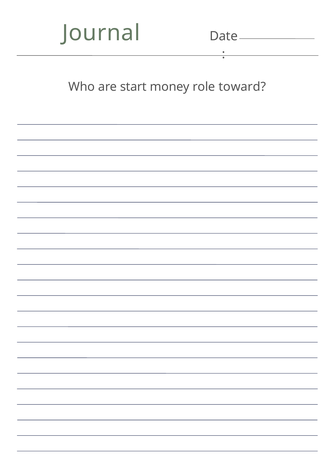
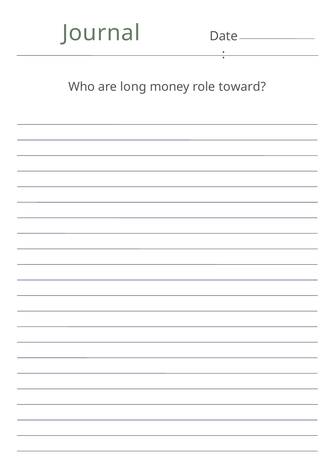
start: start -> long
